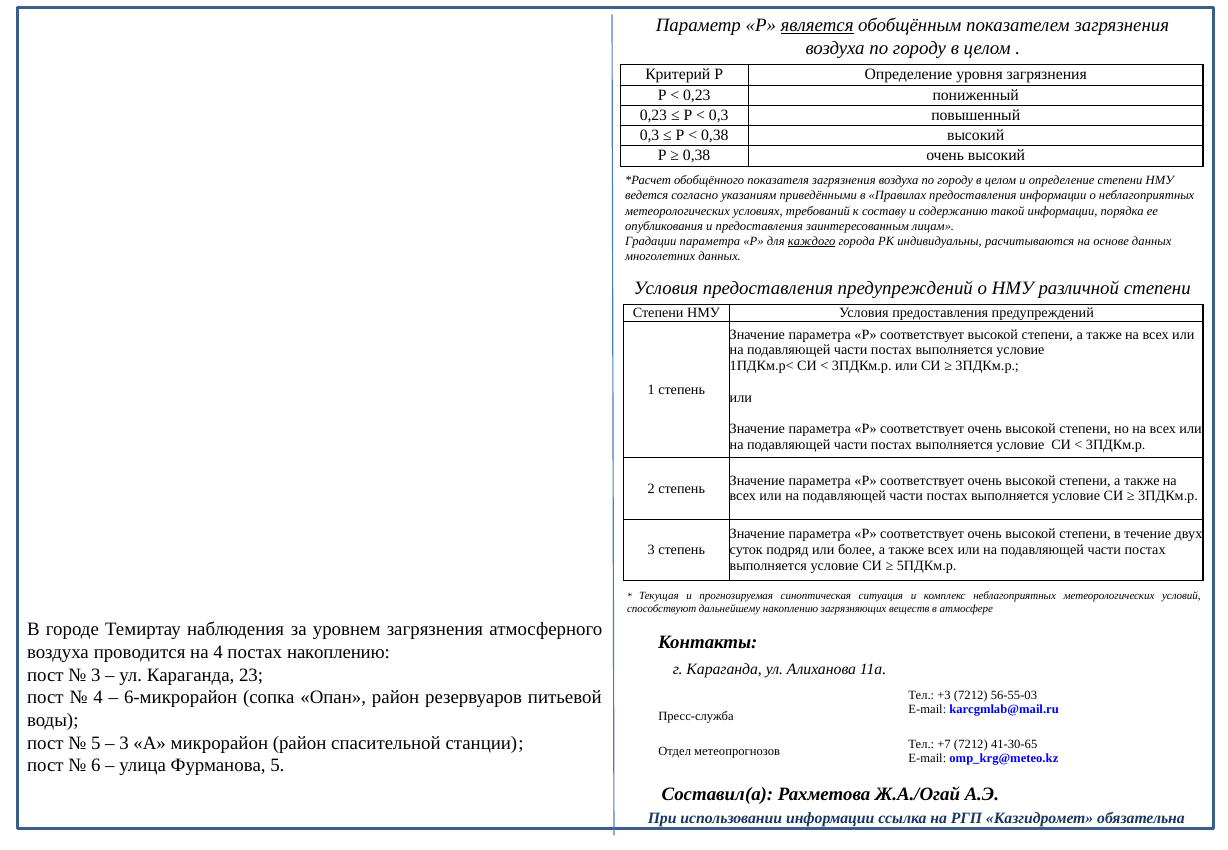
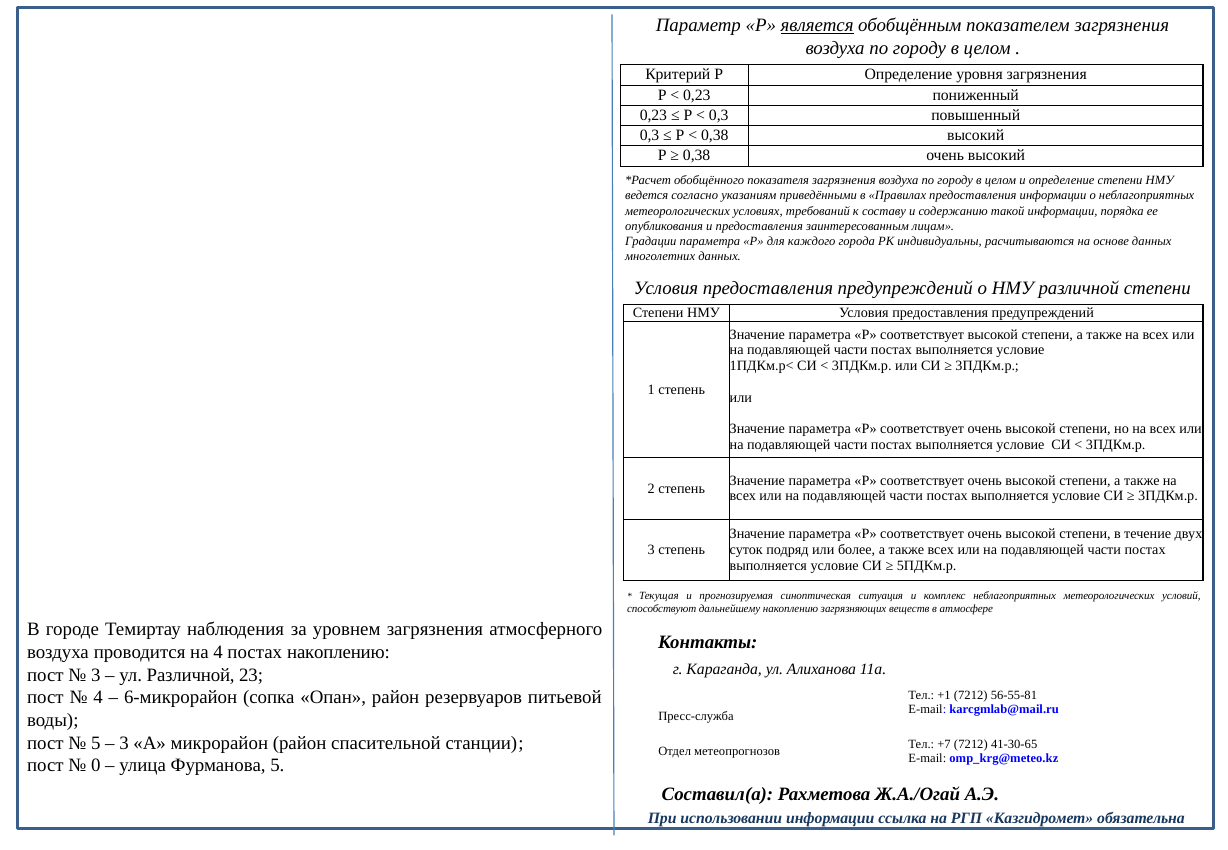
каждого underline: present -> none
ул Караганда: Караганда -> Различной
+3: +3 -> +1
56-55-03: 56-55-03 -> 56-55-81
6: 6 -> 0
